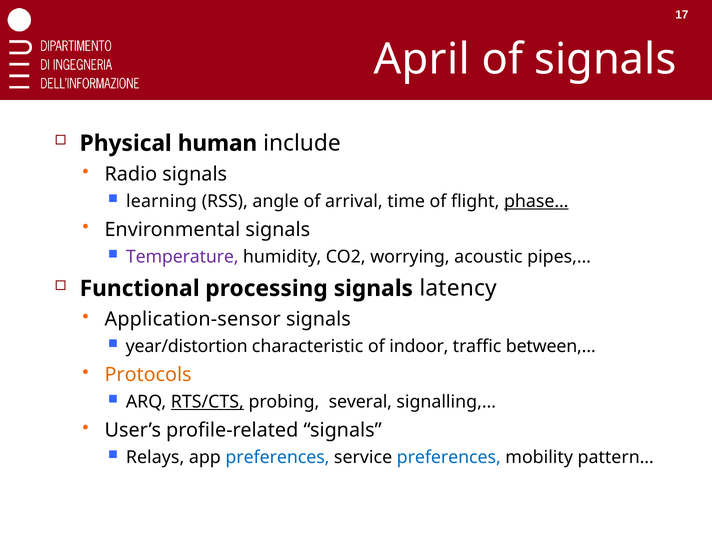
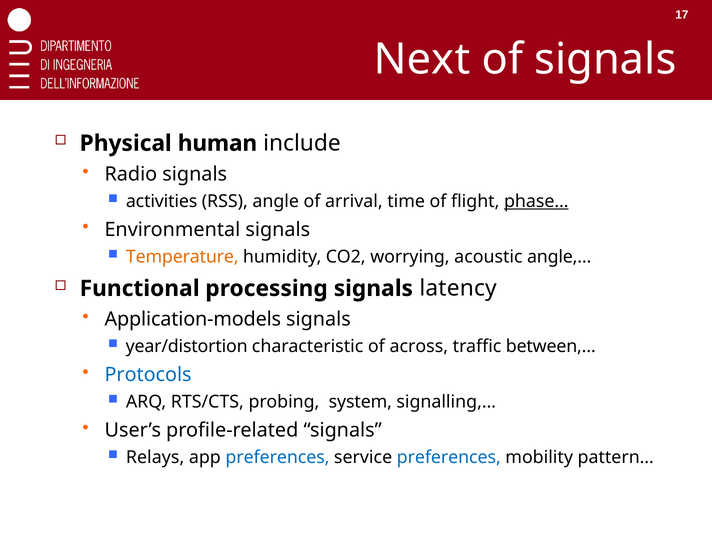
April: April -> Next
learning: learning -> activities
Temperature colour: purple -> orange
pipes,…: pipes,… -> angle,…
Application-sensor: Application-sensor -> Application-models
indoor: indoor -> across
Protocols colour: orange -> blue
RTS/CTS underline: present -> none
several: several -> system
